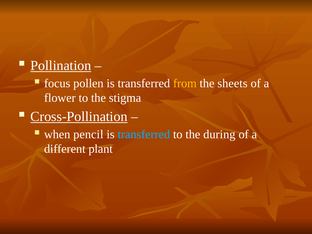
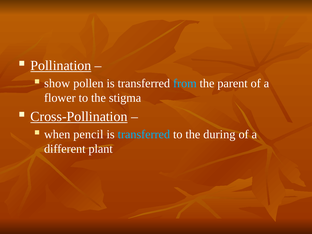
focus: focus -> show
from colour: yellow -> light blue
sheets: sheets -> parent
